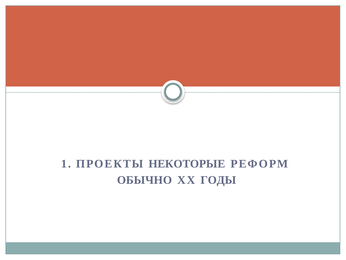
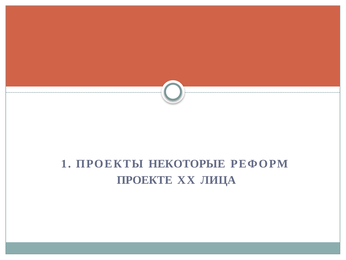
ОБЫЧНО: ОБЫЧНО -> ПРОЕКТЕ
ГОДЫ: ГОДЫ -> ЛИЦА
